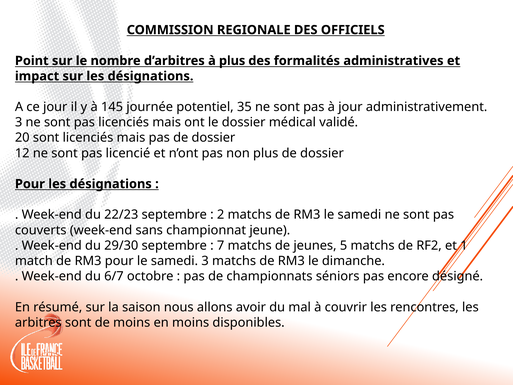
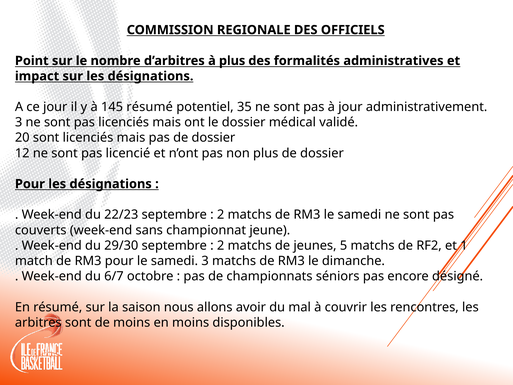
145 journée: journée -> résumé
7 at (221, 245): 7 -> 2
